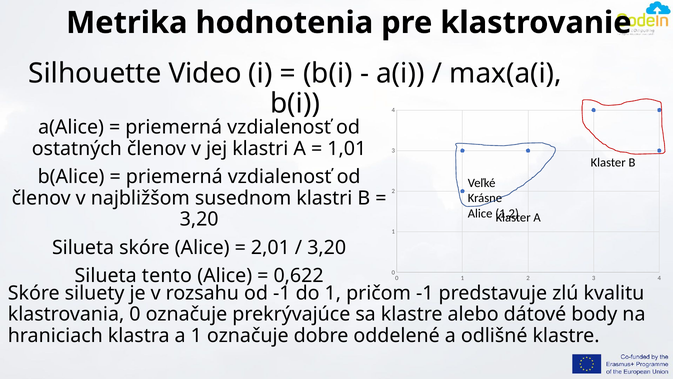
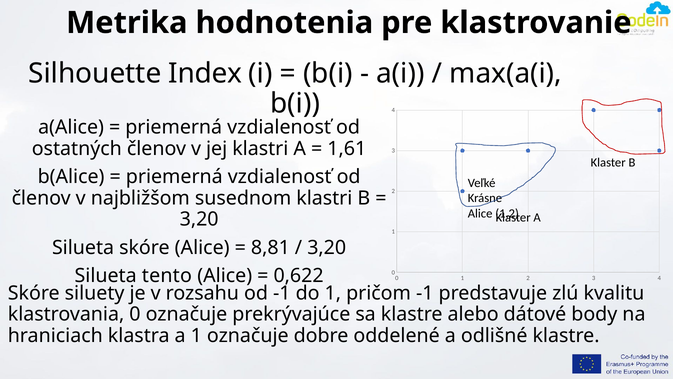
Video: Video -> Index
1,01: 1,01 -> 1,61
2,01: 2,01 -> 8,81
